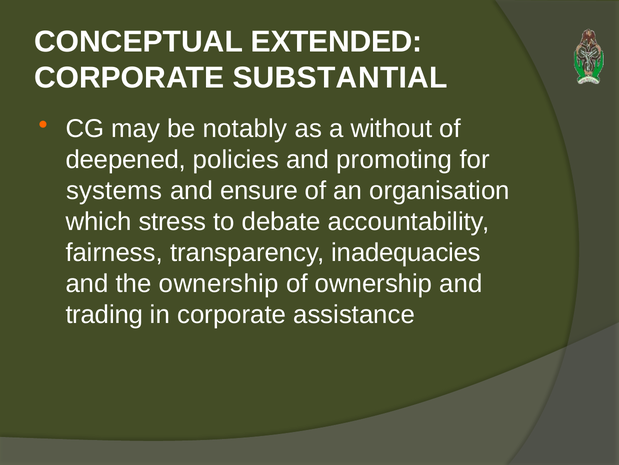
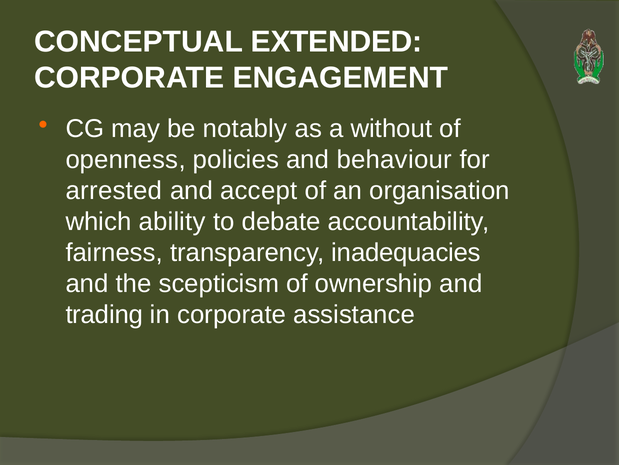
SUBSTANTIAL: SUBSTANTIAL -> ENGAGEMENT
deepened: deepened -> openness
promoting: promoting -> behaviour
systems: systems -> arrested
ensure: ensure -> accept
stress: stress -> ability
the ownership: ownership -> scepticism
